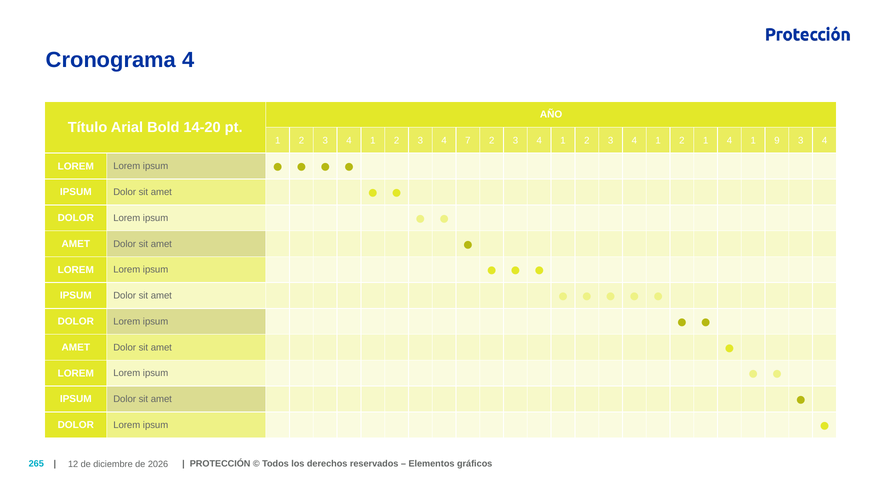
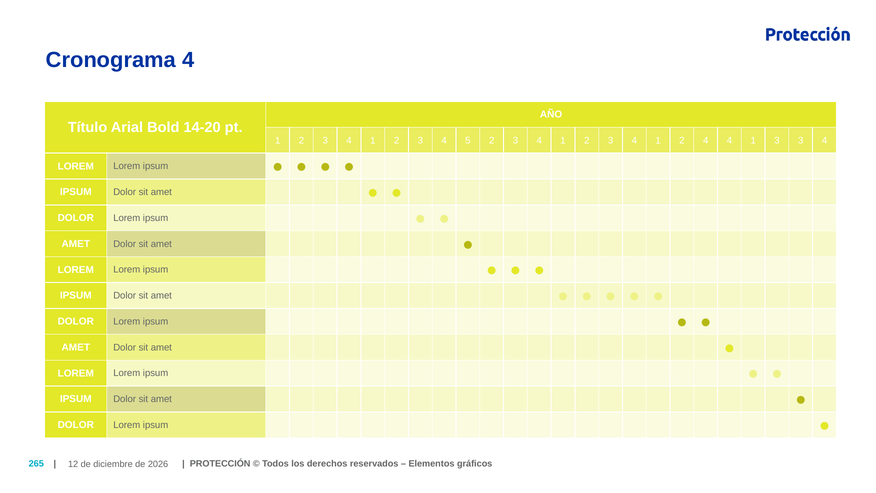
7: 7 -> 5
2 1: 1 -> 4
1 9: 9 -> 3
